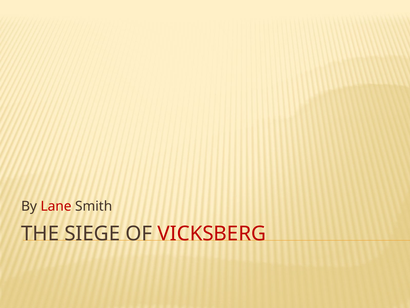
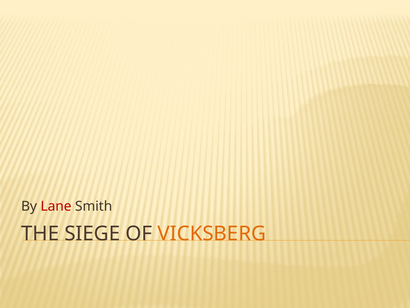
VICKSBERG colour: red -> orange
